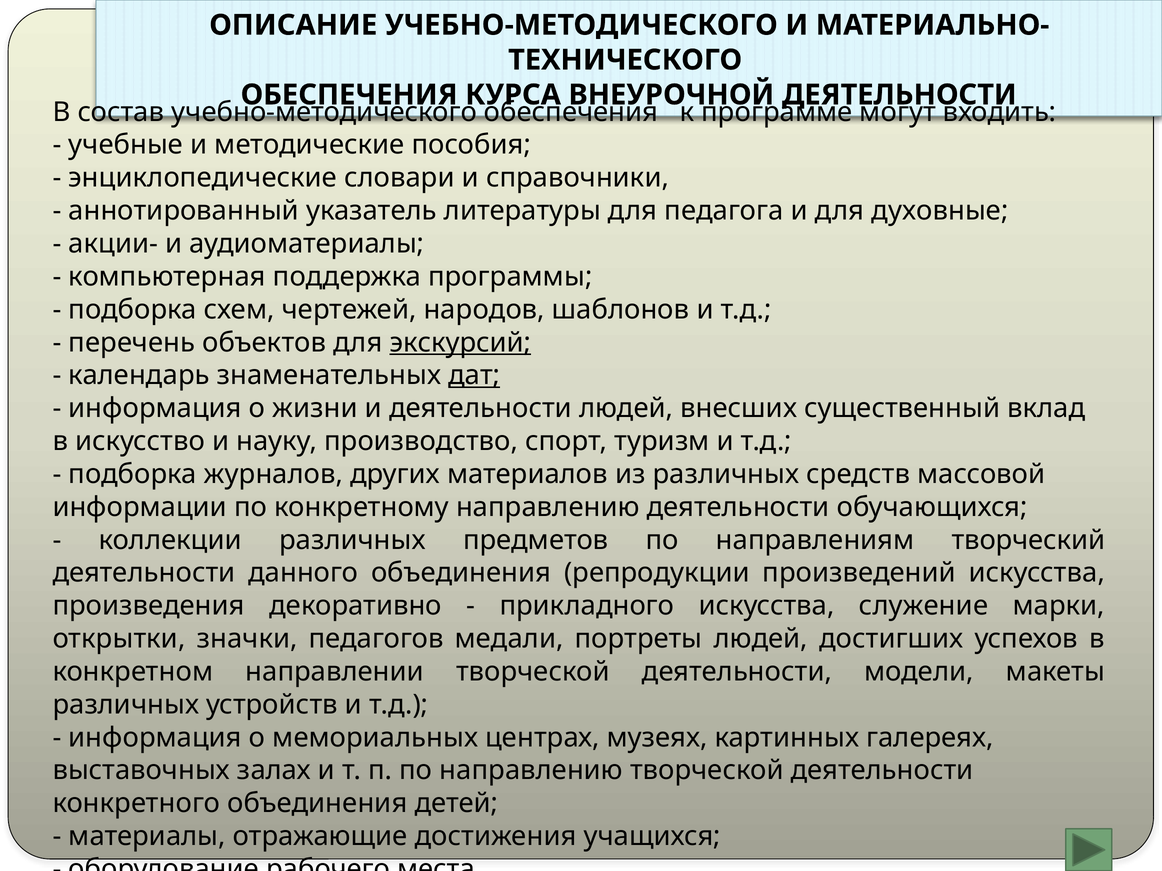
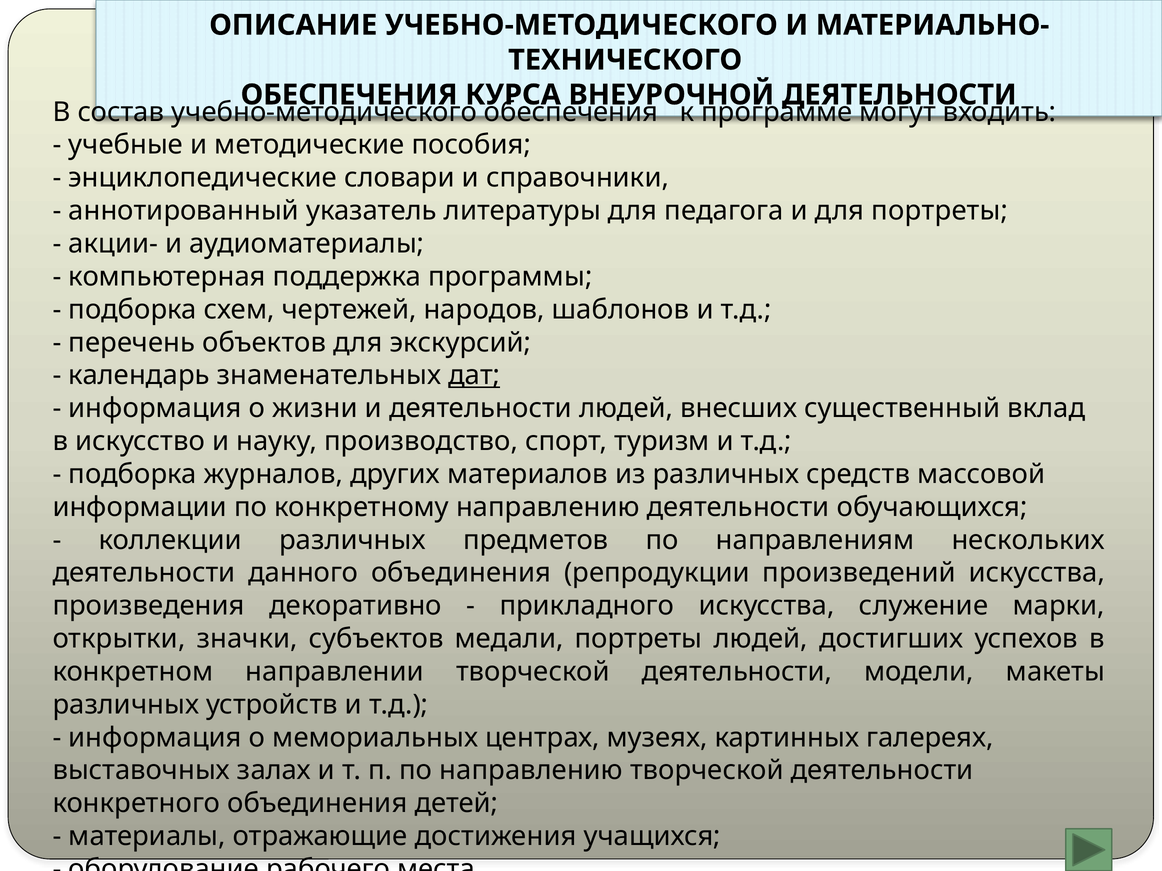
для духовные: духовные -> портреты
экскурсий underline: present -> none
творческий: творческий -> нескольких
педагогов: педагогов -> субъектов
